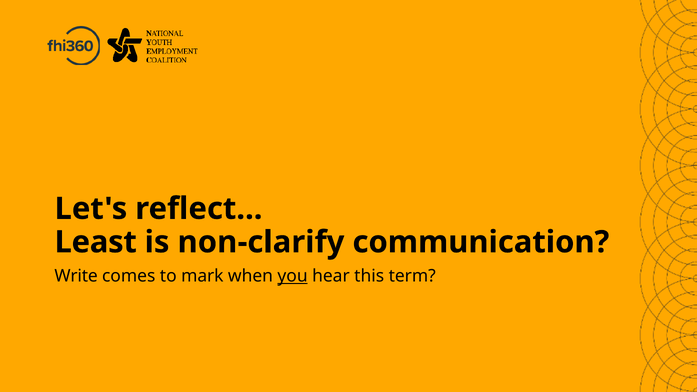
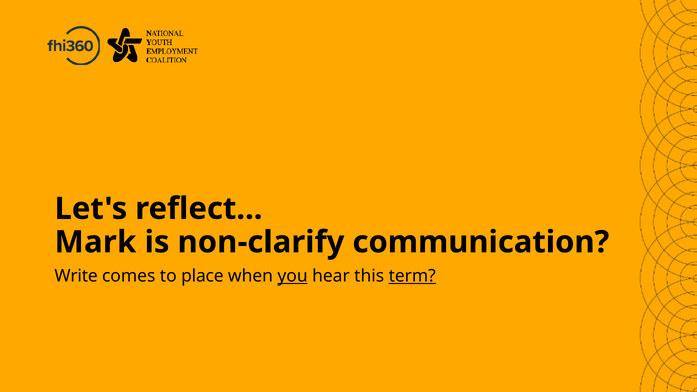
Least: Least -> Mark
mark: mark -> place
term underline: none -> present
